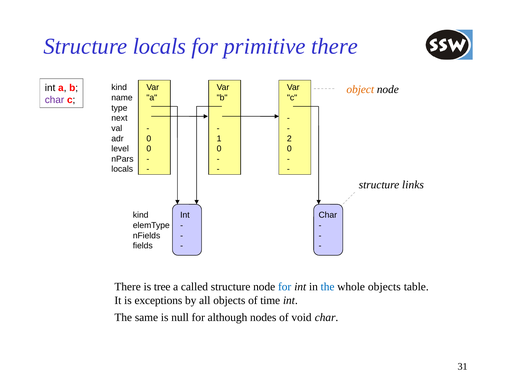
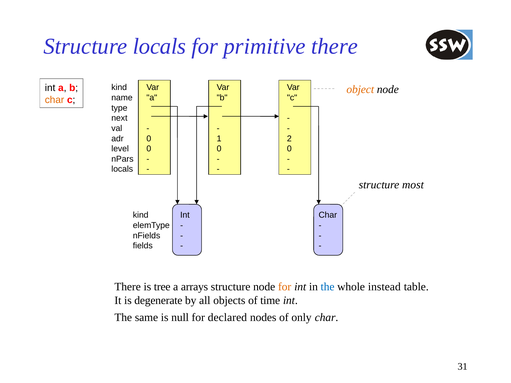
char at (55, 100) colour: purple -> orange
links: links -> most
called: called -> arrays
for at (285, 287) colour: blue -> orange
whole objects: objects -> instead
exceptions: exceptions -> degenerate
although: although -> declared
void: void -> only
